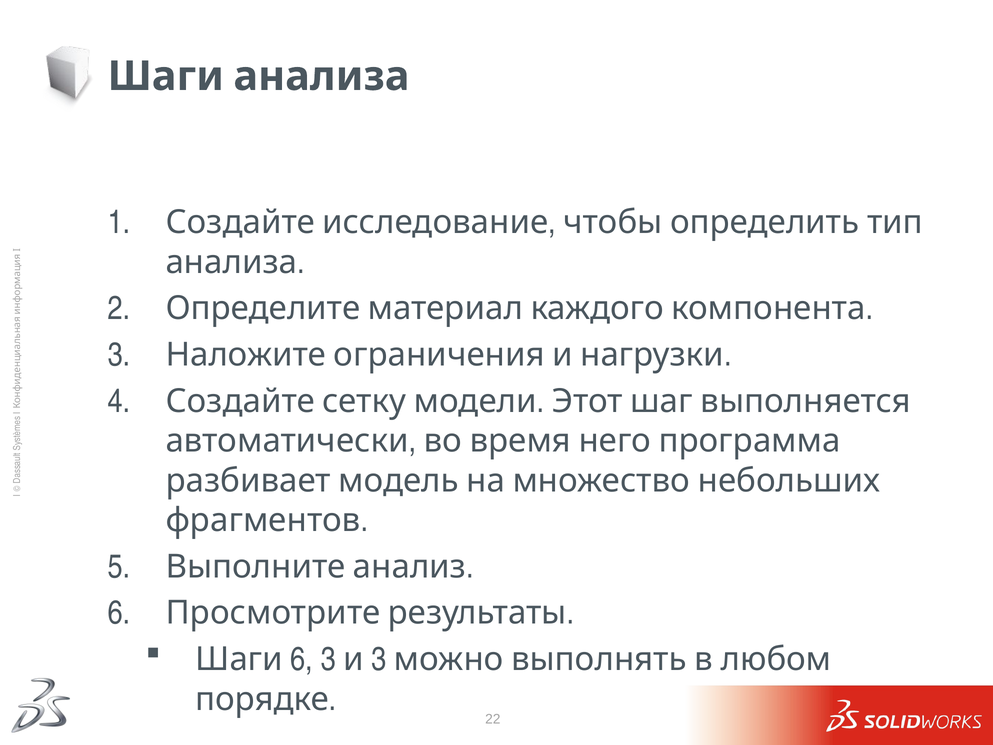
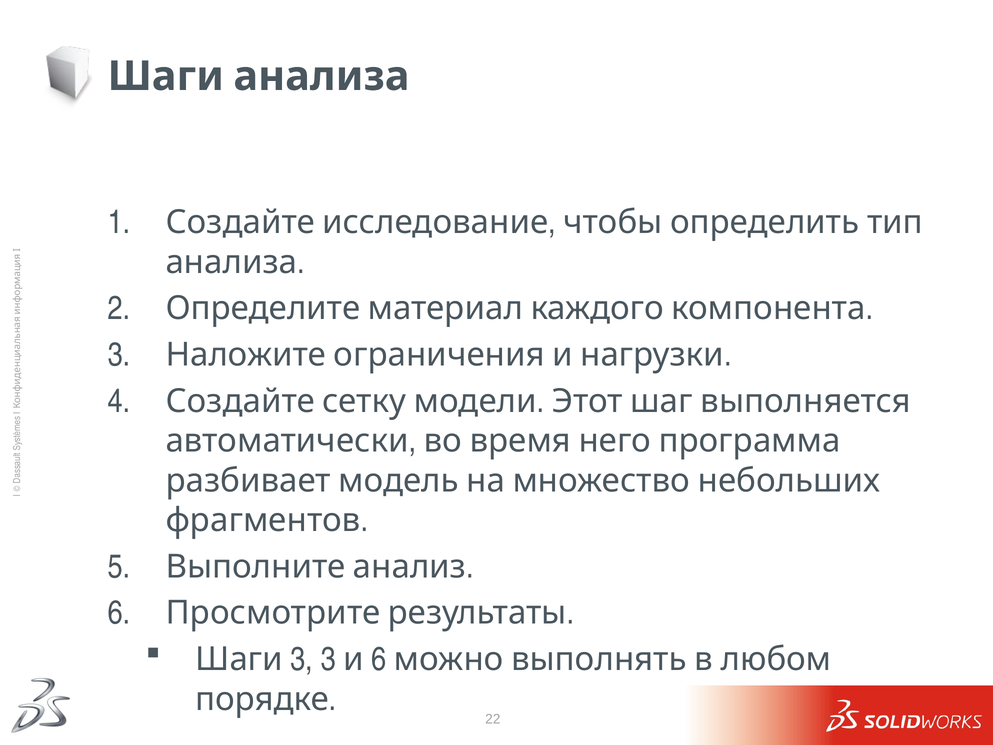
6 at (302, 659): 6 -> 3
3 3: 3 -> 6
